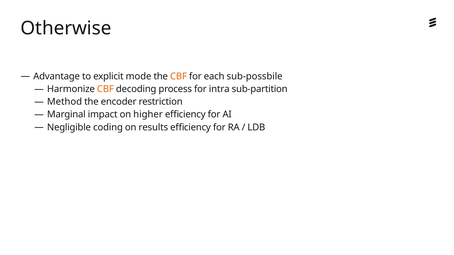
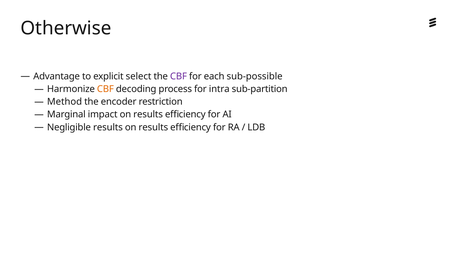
mode: mode -> select
CBF at (179, 76) colour: orange -> purple
sub-possbile: sub-possbile -> sub-possible
impact on higher: higher -> results
Negligible coding: coding -> results
